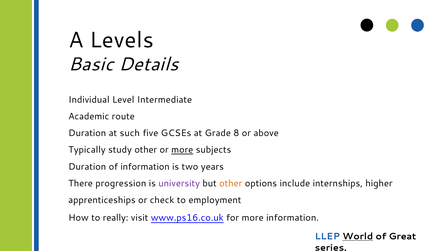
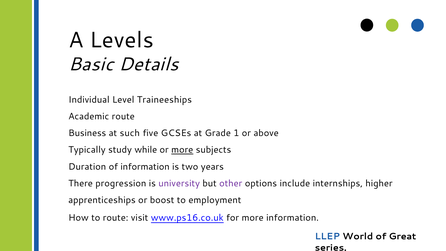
Intermediate: Intermediate -> Traineeships
Duration at (87, 133): Duration -> Business
8: 8 -> 1
study other: other -> while
other at (231, 183) colour: orange -> purple
check: check -> boost
to really: really -> route
World underline: present -> none
